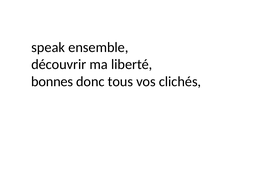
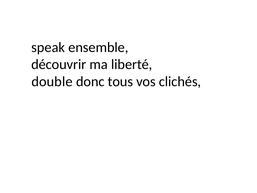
bonnes: bonnes -> double
